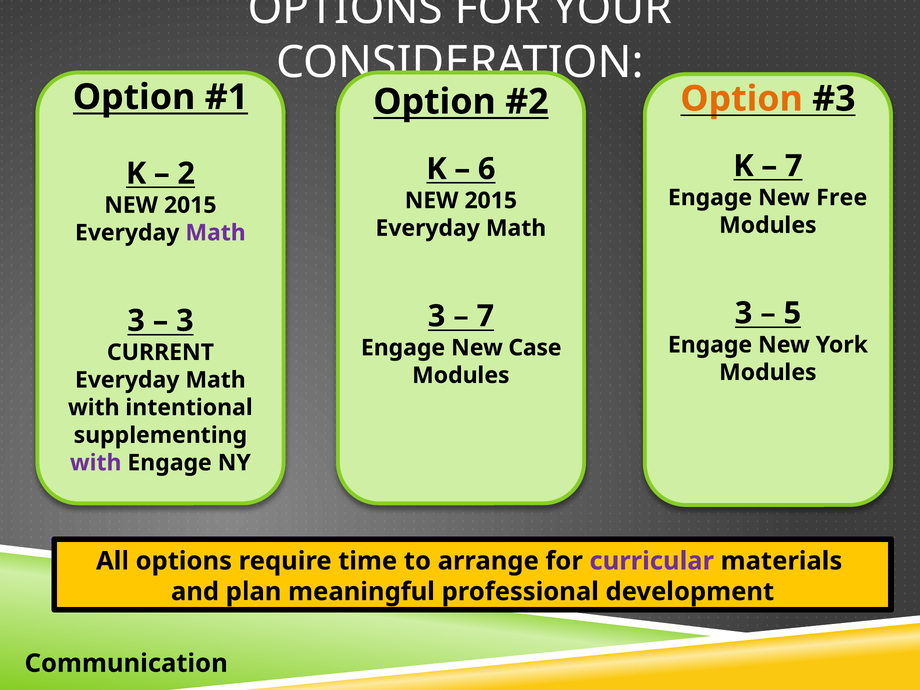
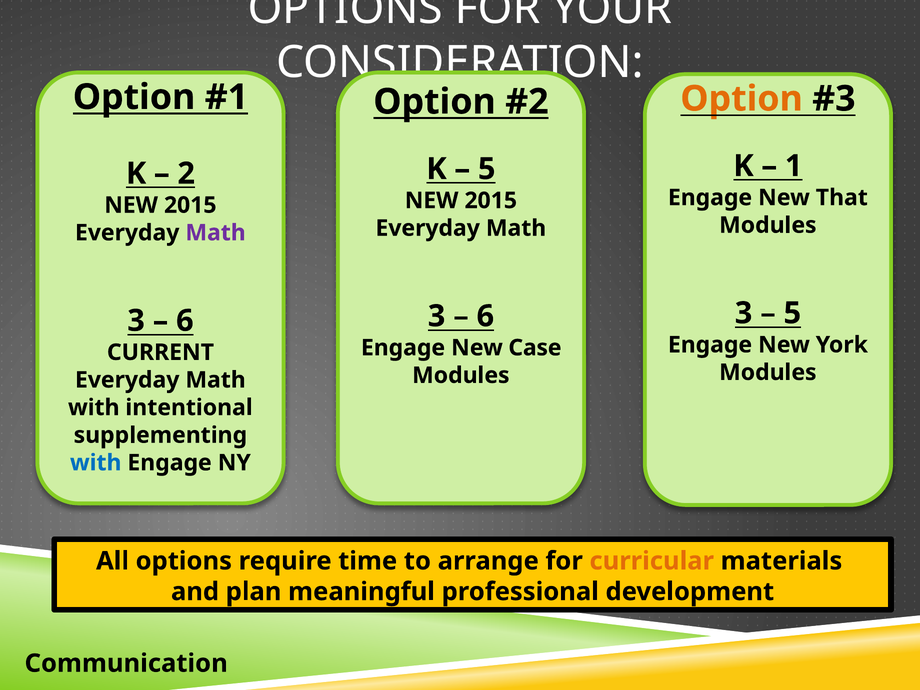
7 at (794, 166): 7 -> 1
6 at (487, 169): 6 -> 5
Free: Free -> That
7 at (485, 316): 7 -> 6
3 at (185, 321): 3 -> 6
with at (96, 463) colour: purple -> blue
curricular colour: purple -> orange
